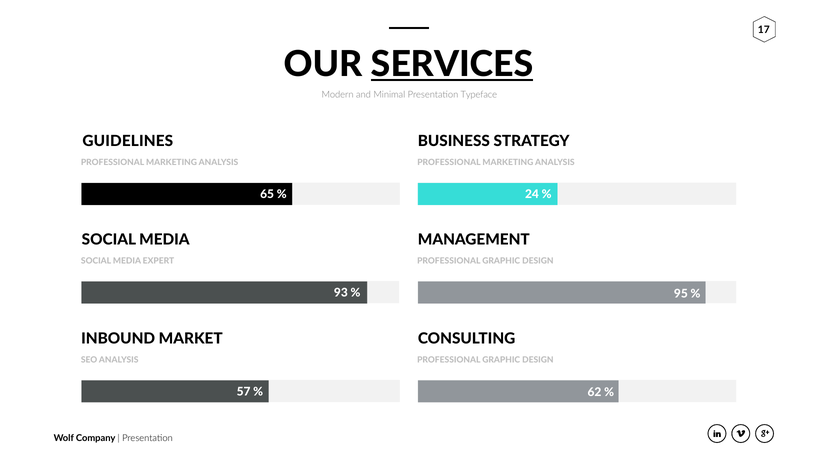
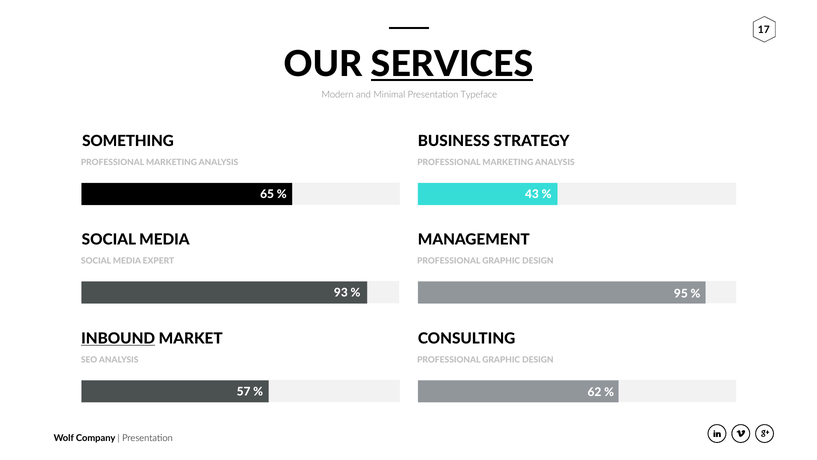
GUIDELINES: GUIDELINES -> SOMETHING
24: 24 -> 43
INBOUND underline: none -> present
